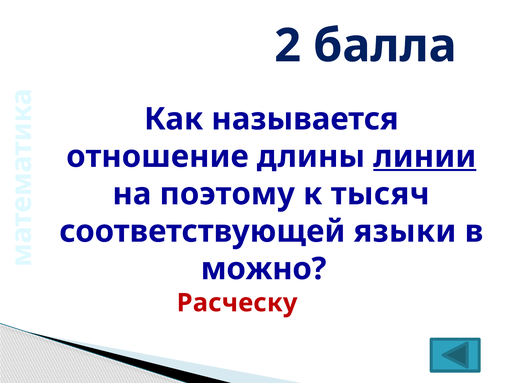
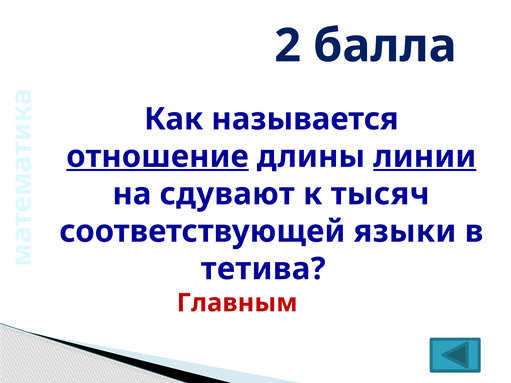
отношение underline: none -> present
поэтому: поэтому -> сдувают
можно: можно -> тетива
Расческу: Расческу -> Главным
